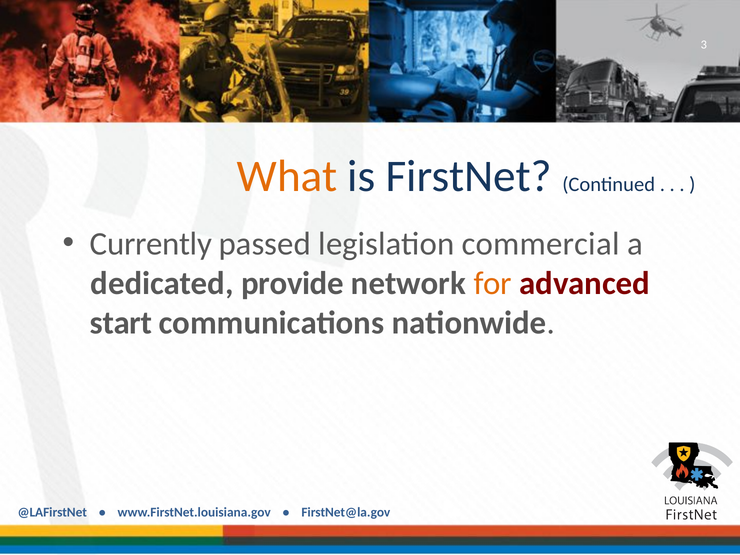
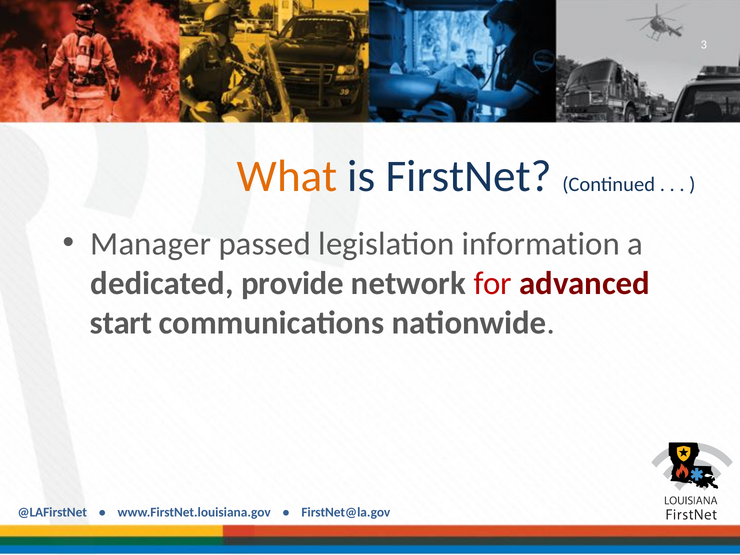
Currently: Currently -> Manager
commercial: commercial -> information
for colour: orange -> red
